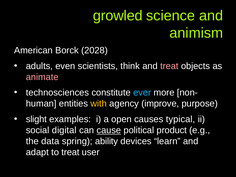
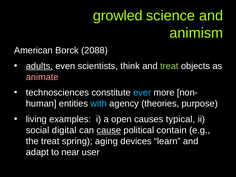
2028: 2028 -> 2088
adults underline: none -> present
treat at (169, 66) colour: pink -> light green
with colour: yellow -> light blue
improve: improve -> theories
slight: slight -> living
product: product -> contain
the data: data -> treat
ability: ability -> aging
to treat: treat -> near
